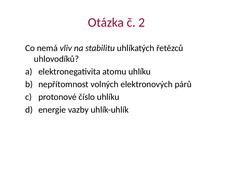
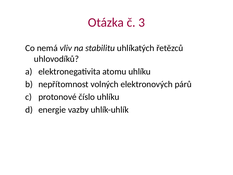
2: 2 -> 3
